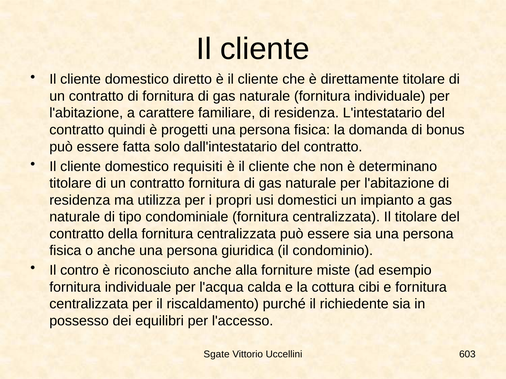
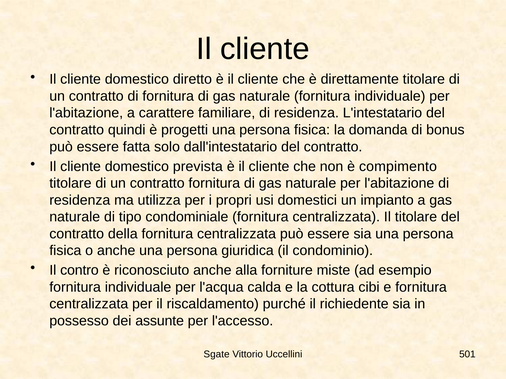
requisiti: requisiti -> prevista
determinano: determinano -> compimento
equilibri: equilibri -> assunte
603: 603 -> 501
